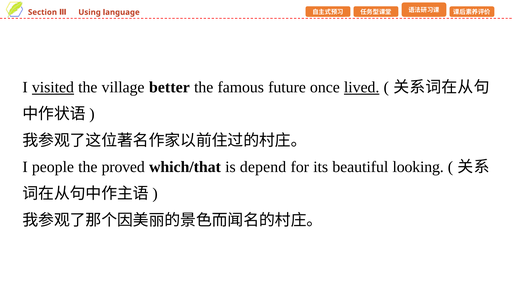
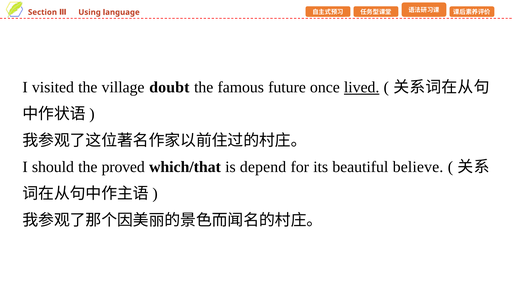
visited underline: present -> none
better: better -> doubt
people: people -> should
looking: looking -> believe
